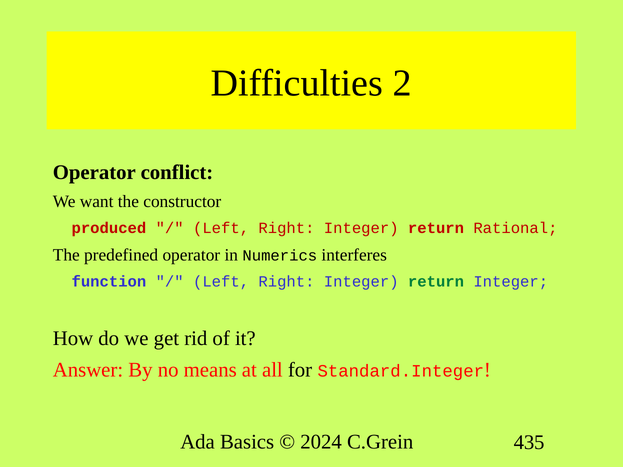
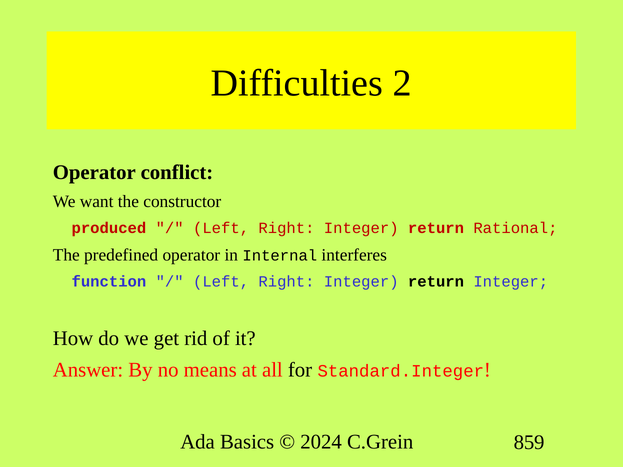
Numerics: Numerics -> Internal
return at (436, 282) colour: green -> black
435: 435 -> 859
